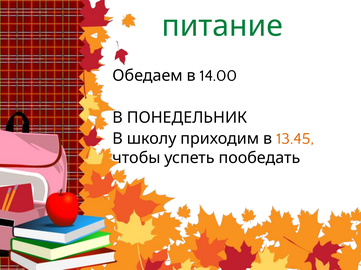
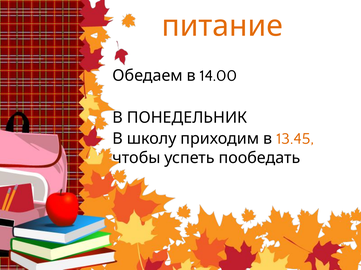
питание colour: green -> orange
